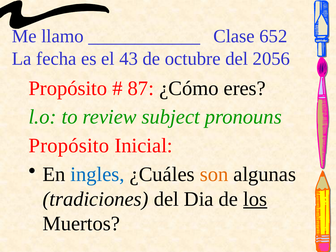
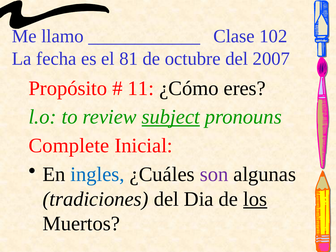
652: 652 -> 102
43: 43 -> 81
2056: 2056 -> 2007
87: 87 -> 11
subject underline: none -> present
Propósito at (69, 146): Propósito -> Complete
son colour: orange -> purple
